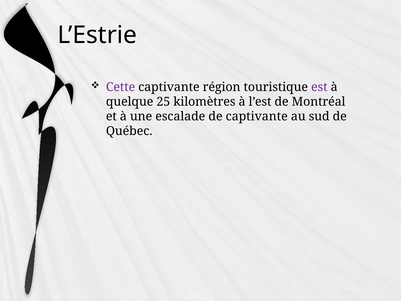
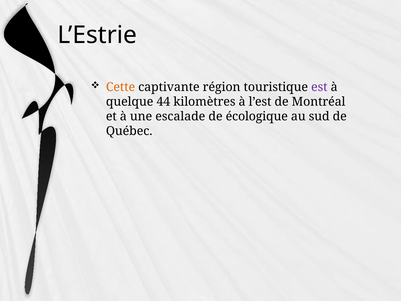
Cette colour: purple -> orange
25: 25 -> 44
de captivante: captivante -> écologique
